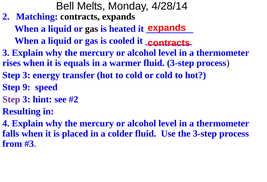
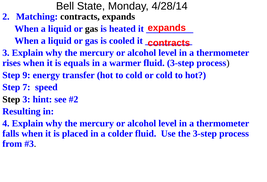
Melts: Melts -> State
3 at (26, 75): 3 -> 9
9: 9 -> 7
Step at (11, 99) colour: purple -> black
